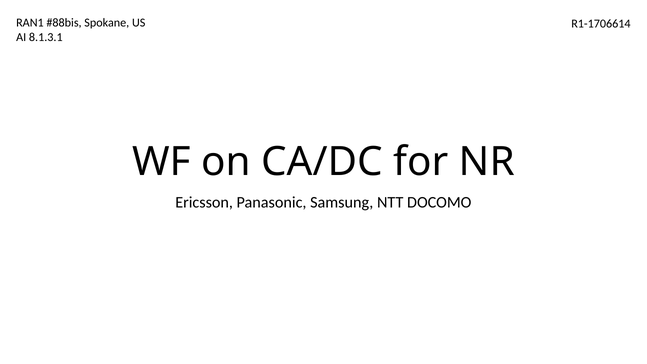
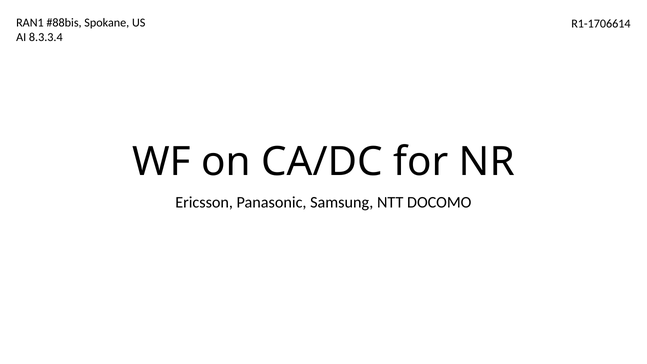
8.1.3.1: 8.1.3.1 -> 8.3.3.4
